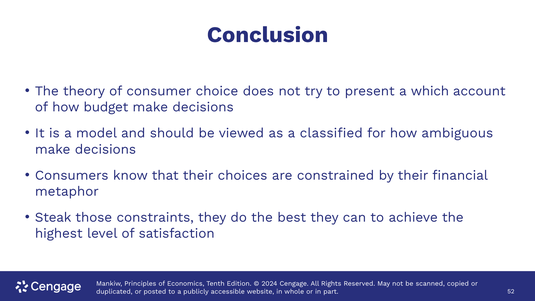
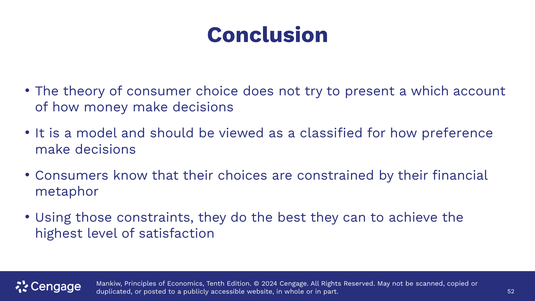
budget: budget -> money
ambiguous: ambiguous -> preference
Steak: Steak -> Using
